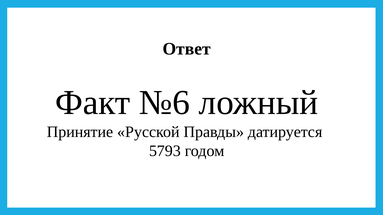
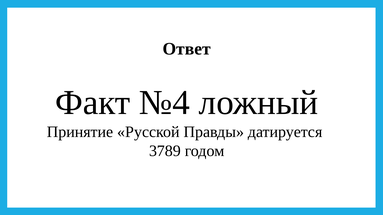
№6: №6 -> №4
5793: 5793 -> 3789
